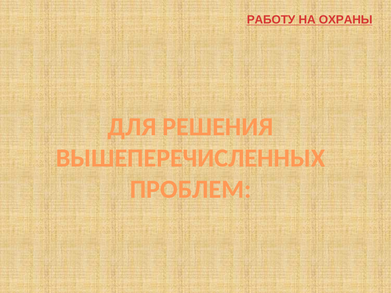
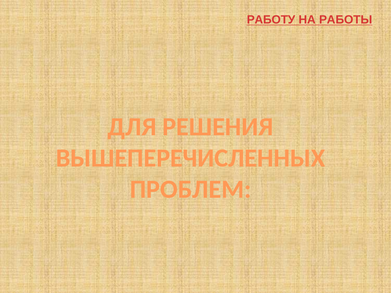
ОХРАНЫ: ОХРАНЫ -> РАБОТЫ
